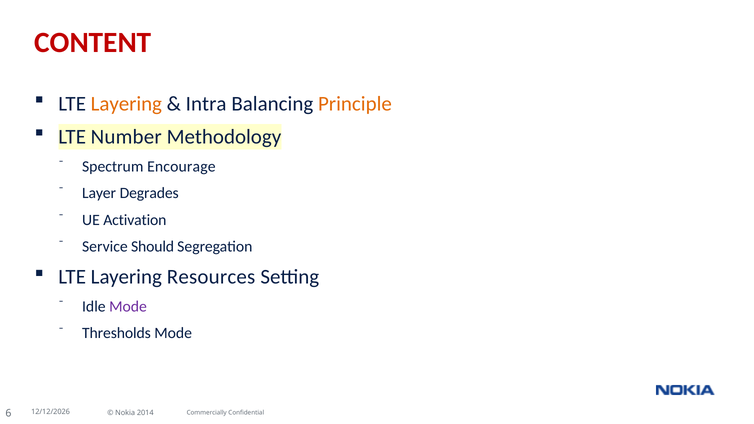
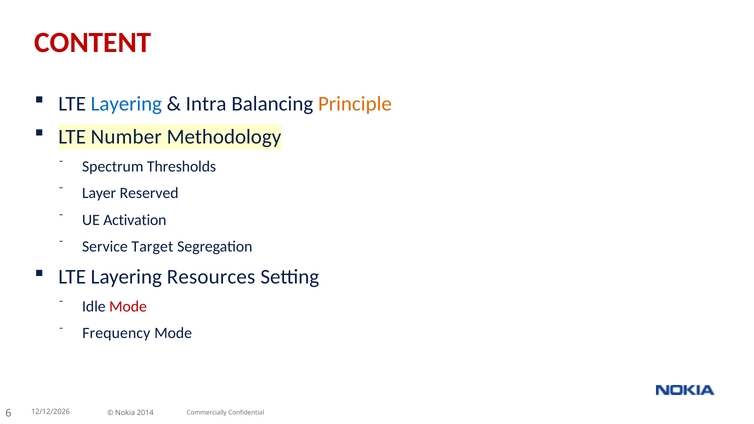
Layering at (126, 104) colour: orange -> blue
Encourage: Encourage -> Thresholds
Degrades: Degrades -> Reserved
Should: Should -> Target
Mode at (128, 307) colour: purple -> red
Thresholds: Thresholds -> Frequency
